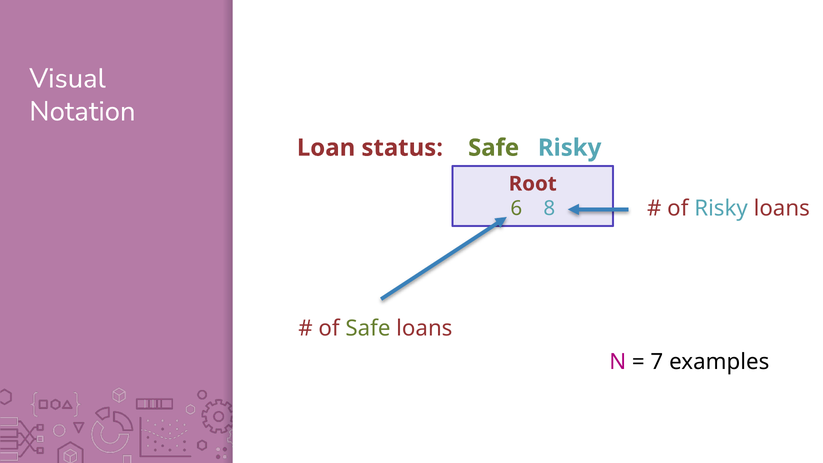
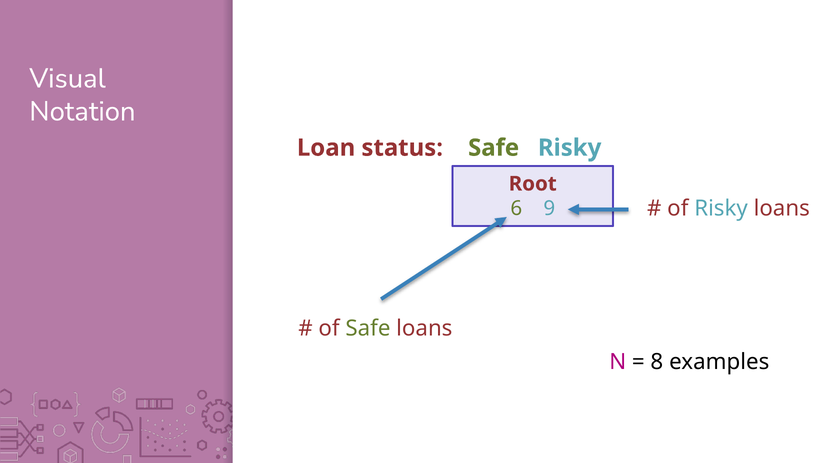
8: 8 -> 9
7: 7 -> 8
